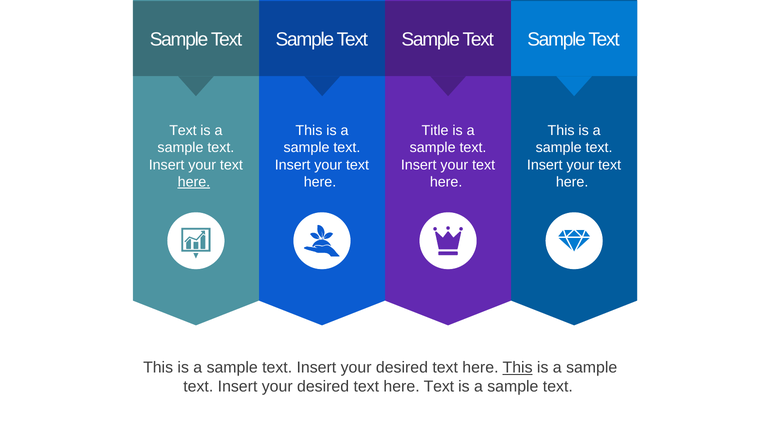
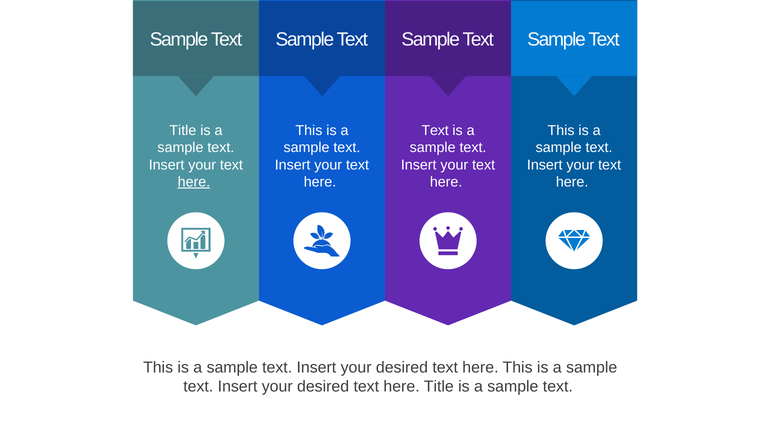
Text at (183, 131): Text -> Title
Title at (435, 131): Title -> Text
This at (518, 368) underline: present -> none
desired text here Text: Text -> Title
